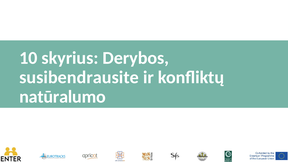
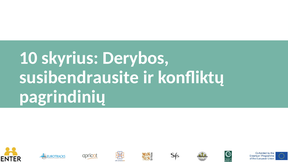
natūralumo: natūralumo -> pagrindinių
